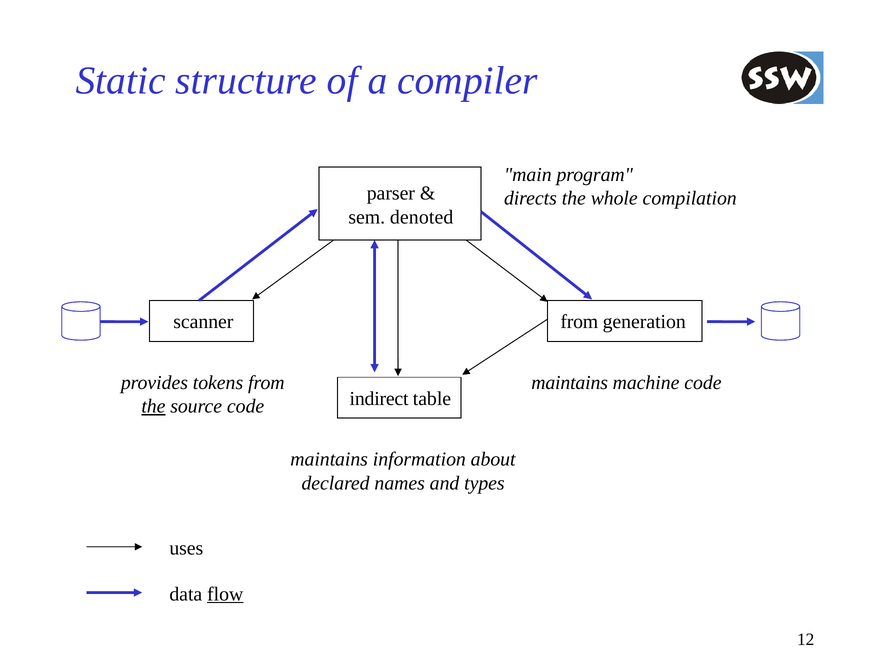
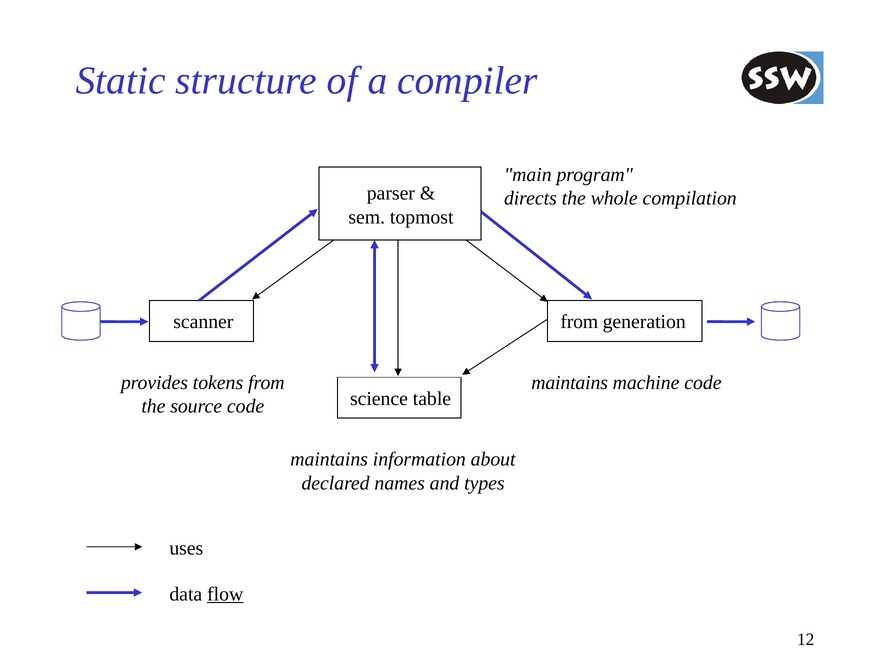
denoted: denoted -> topmost
indirect: indirect -> science
the at (153, 406) underline: present -> none
